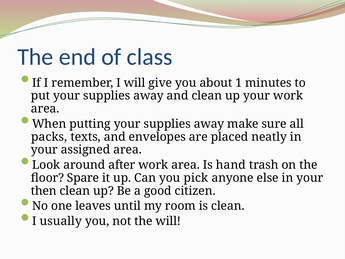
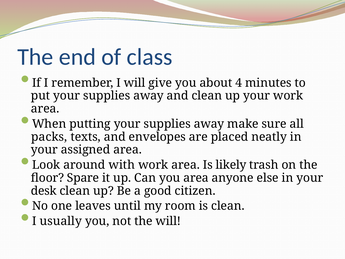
1: 1 -> 4
after: after -> with
hand: hand -> likely
you pick: pick -> area
then: then -> desk
